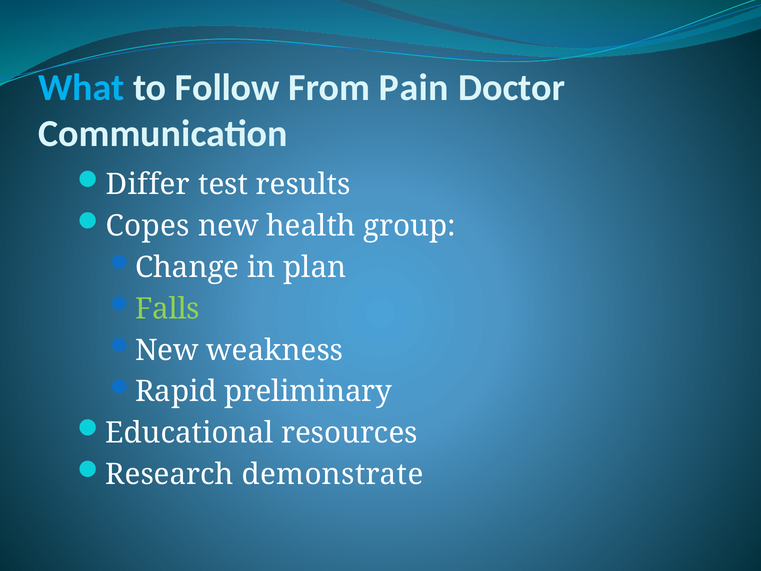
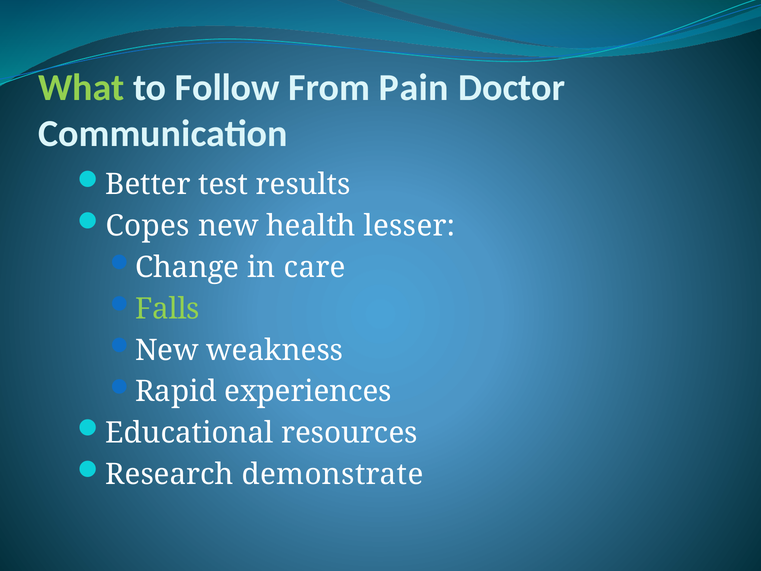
What colour: light blue -> light green
Differ: Differ -> Better
group: group -> lesser
plan: plan -> care
preliminary: preliminary -> experiences
